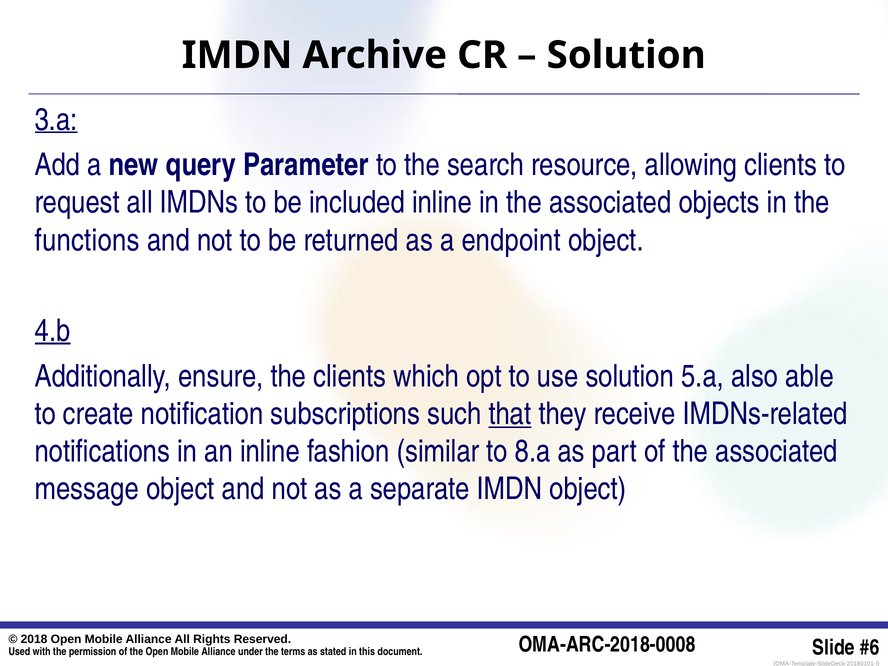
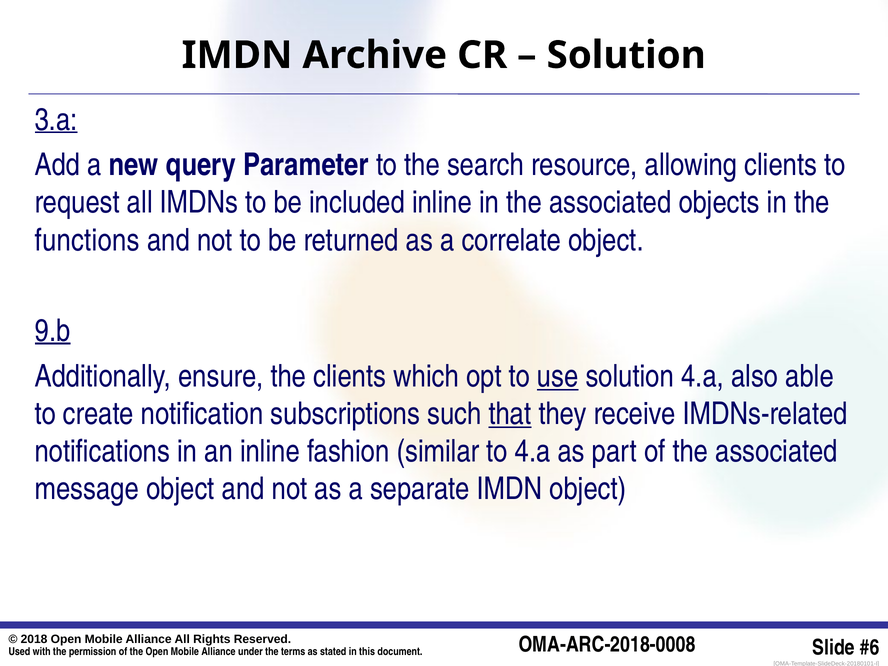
endpoint: endpoint -> correlate
4.b: 4.b -> 9.b
use underline: none -> present
solution 5.a: 5.a -> 4.a
to 8.a: 8.a -> 4.a
